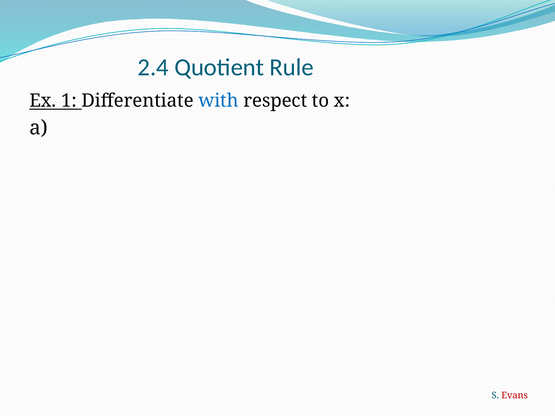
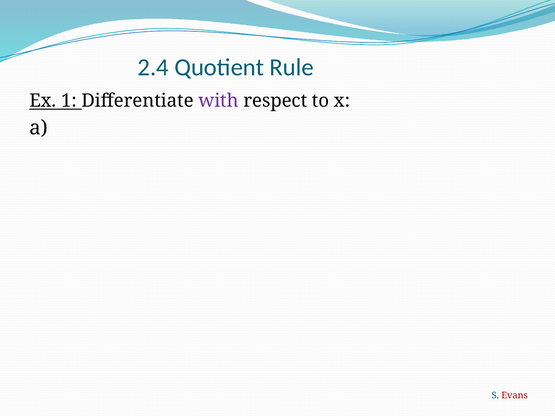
with colour: blue -> purple
